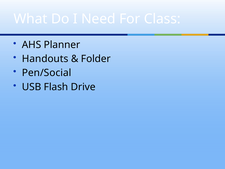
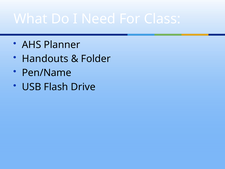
Pen/Social: Pen/Social -> Pen/Name
